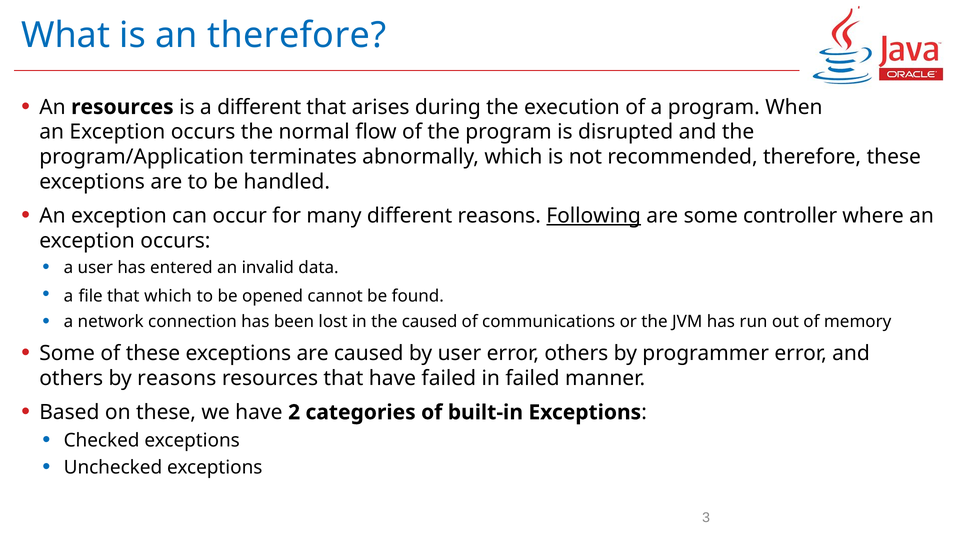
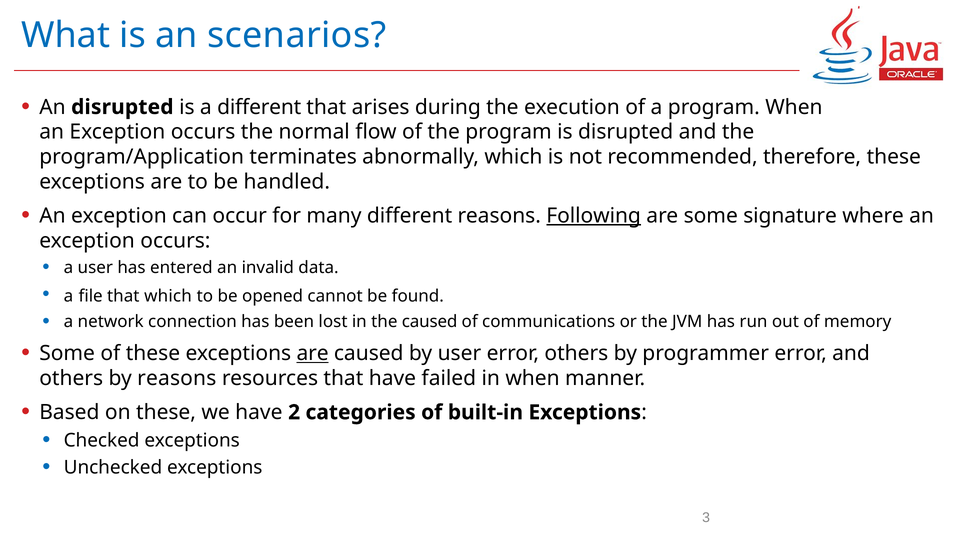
an therefore: therefore -> scenarios
An resources: resources -> disrupted
controller: controller -> signature
are at (313, 353) underline: none -> present
in failed: failed -> when
